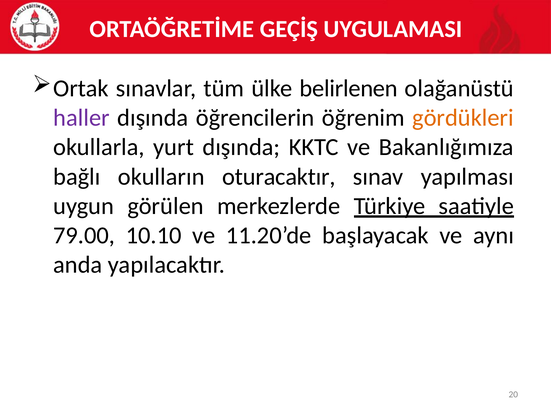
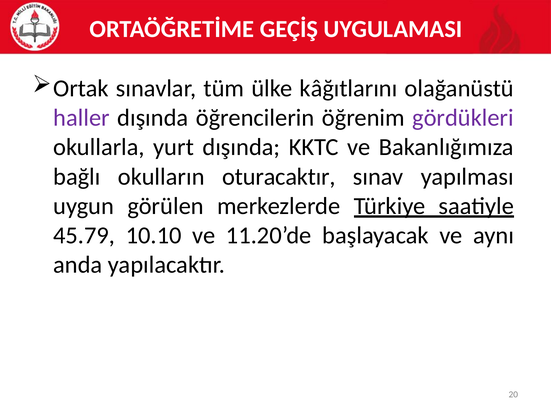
belirlenen: belirlenen -> kâğıtlarını
gördükleri colour: orange -> purple
79.00: 79.00 -> 45.79
